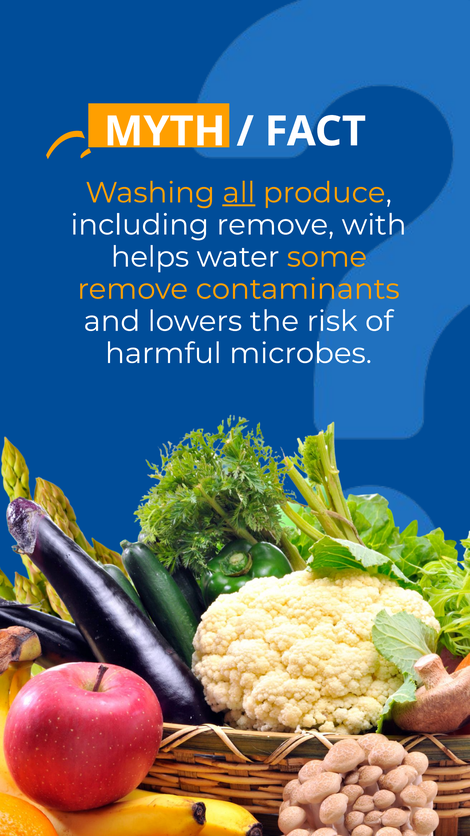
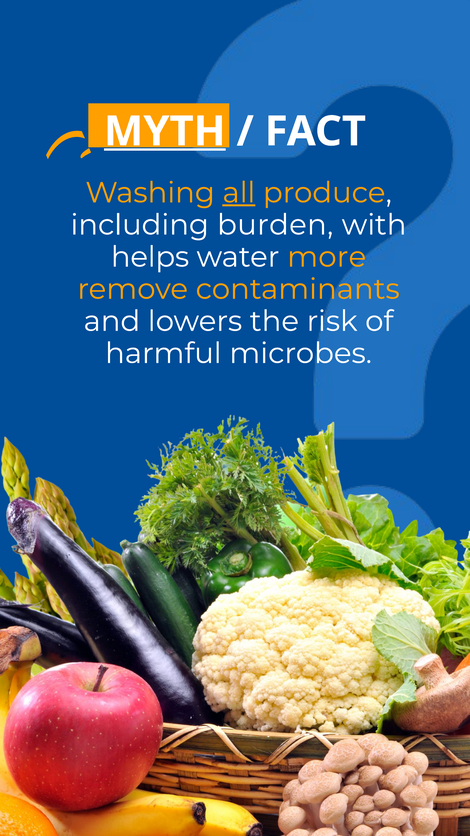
MYTH underline: none -> present
including remove: remove -> burden
some: some -> more
